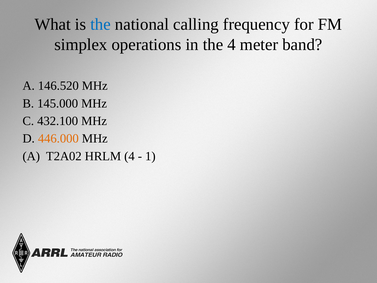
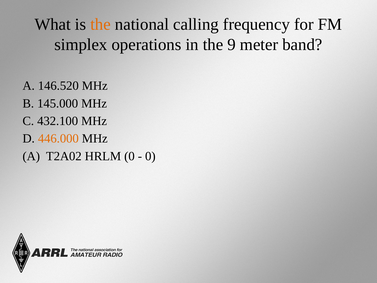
the at (101, 24) colour: blue -> orange
the 4: 4 -> 9
HRLM 4: 4 -> 0
1 at (150, 156): 1 -> 0
